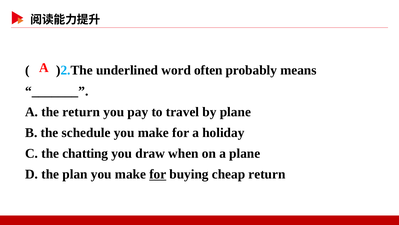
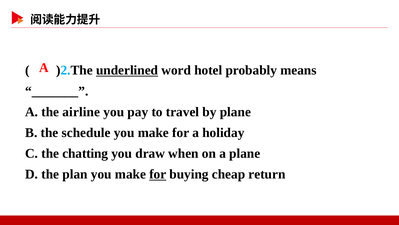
underlined underline: none -> present
often: often -> hotel
the return: return -> airline
